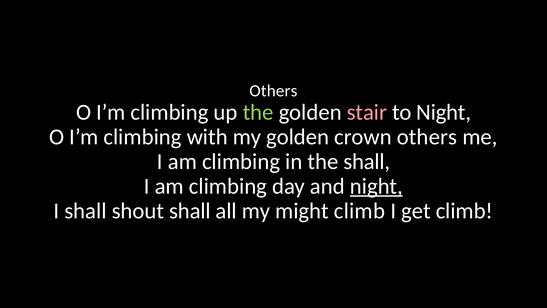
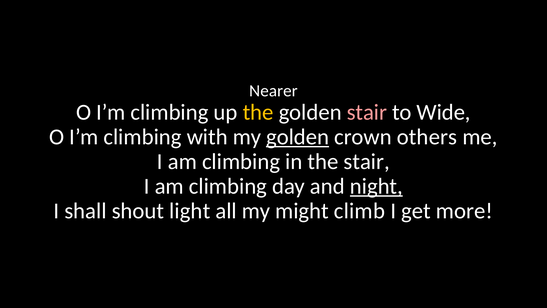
Others at (273, 91): Others -> Nearer
the at (258, 112) colour: light green -> yellow
to Night: Night -> Wide
golden at (298, 137) underline: none -> present
the shall: shall -> stair
shout shall: shall -> light
get climb: climb -> more
